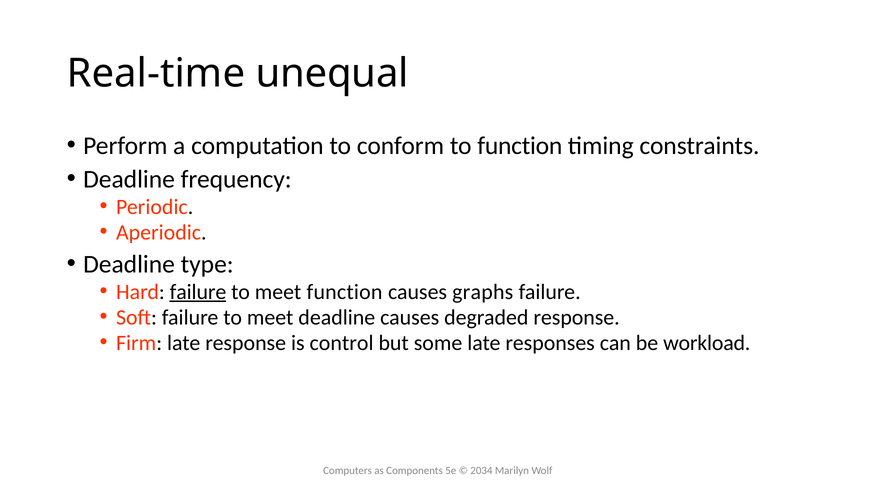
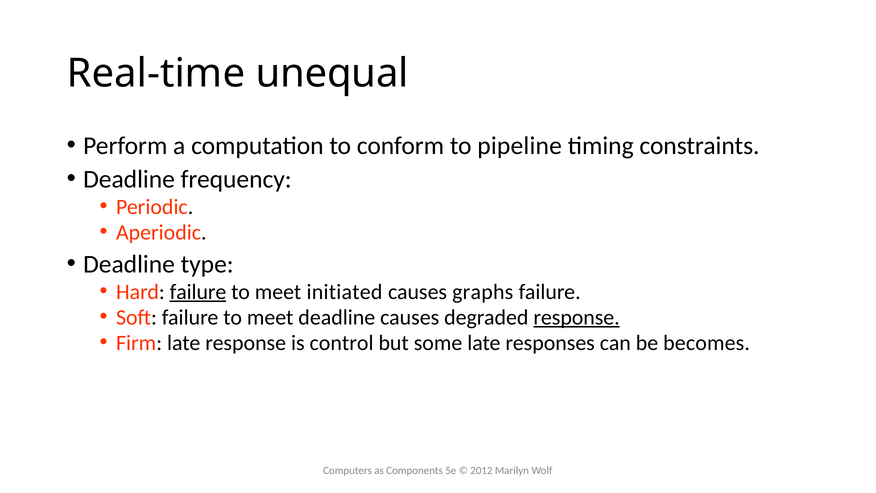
to function: function -> pipeline
meet function: function -> initiated
response at (577, 317) underline: none -> present
workload: workload -> becomes
2034: 2034 -> 2012
